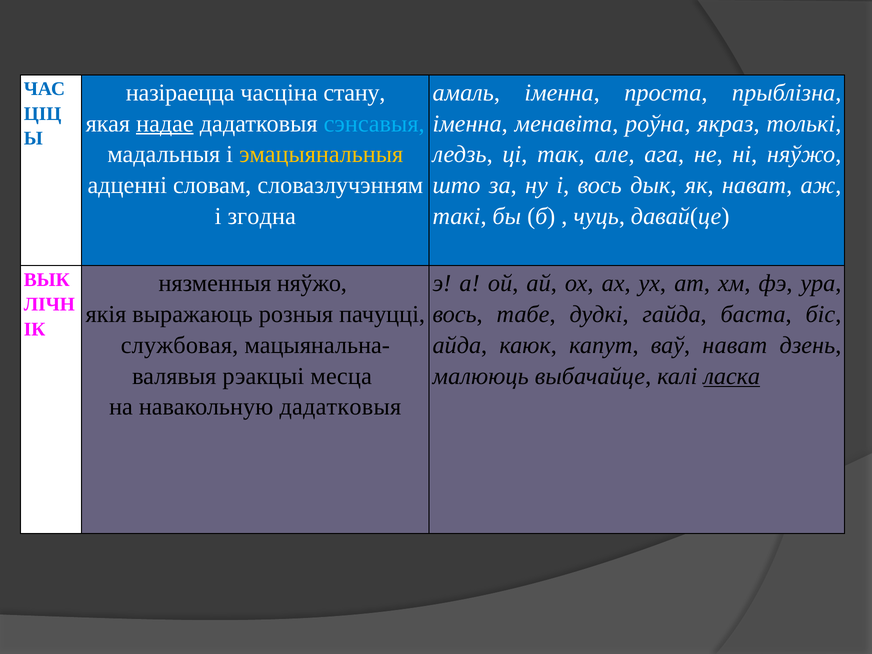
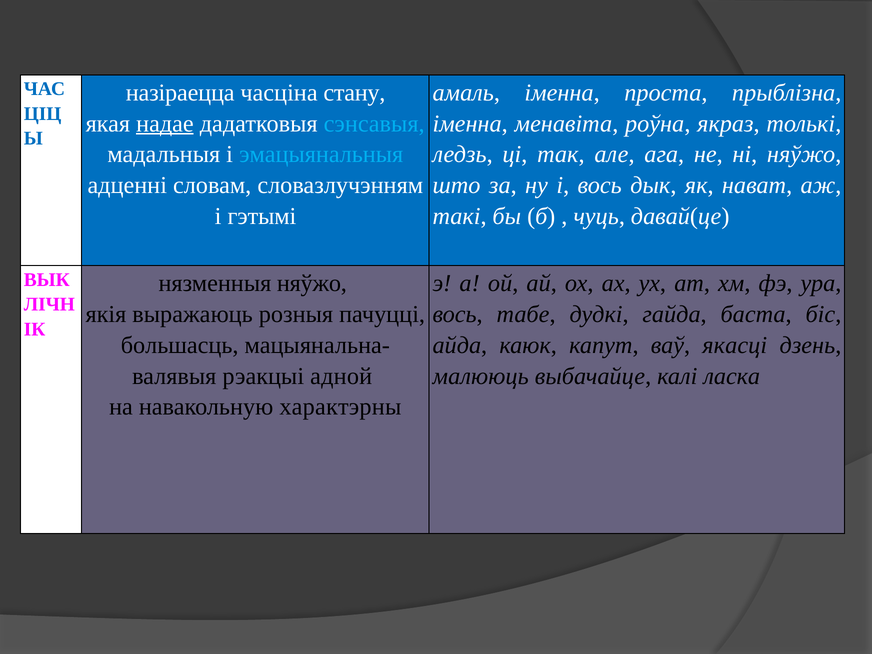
эмацыянальныя colour: yellow -> light blue
згодна: згодна -> гэтымі
службовая: службовая -> большасць
ваў нават: нават -> якасці
месца: месца -> адной
ласка underline: present -> none
навакольную дадатковыя: дадатковыя -> характэрны
